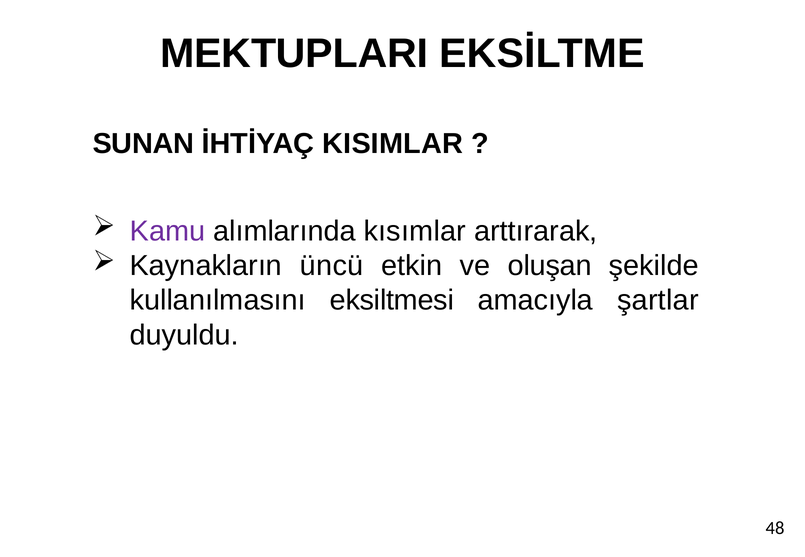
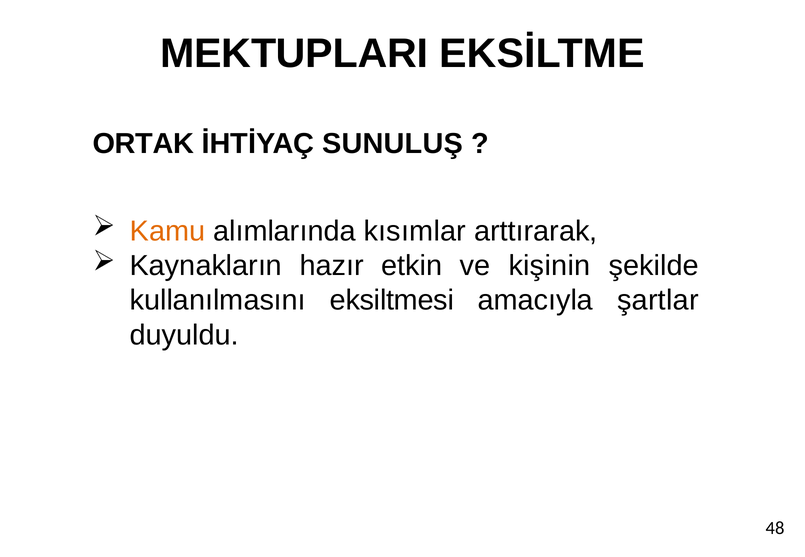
SUNAN: SUNAN -> ORTAK
KISIMLAR: KISIMLAR -> SUNULUŞ
Kamu colour: purple -> orange
üncü: üncü -> hazır
oluşan: oluşan -> kişinin
